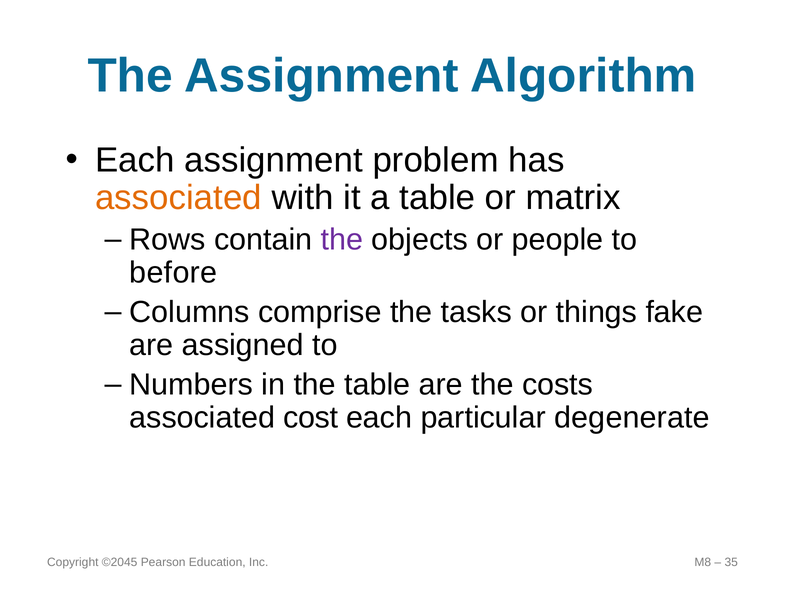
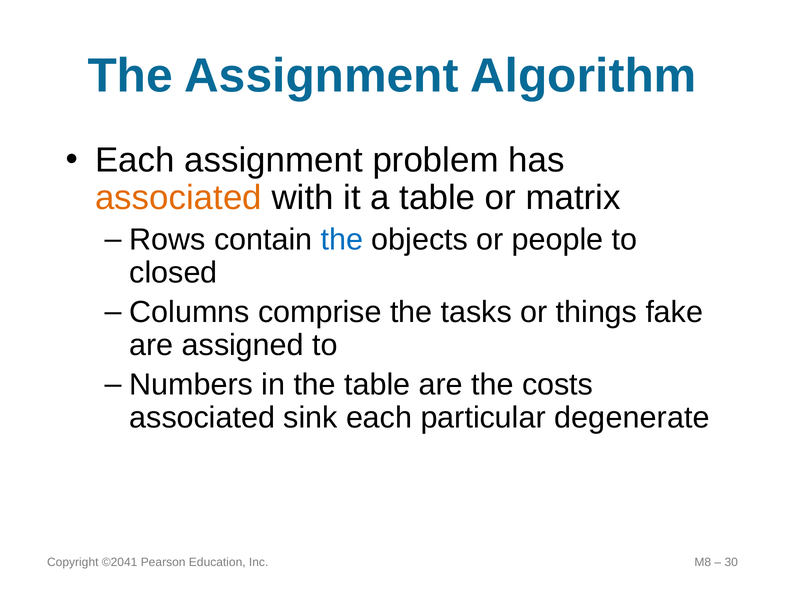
the at (342, 240) colour: purple -> blue
before: before -> closed
cost: cost -> sink
©2045: ©2045 -> ©2041
35: 35 -> 30
